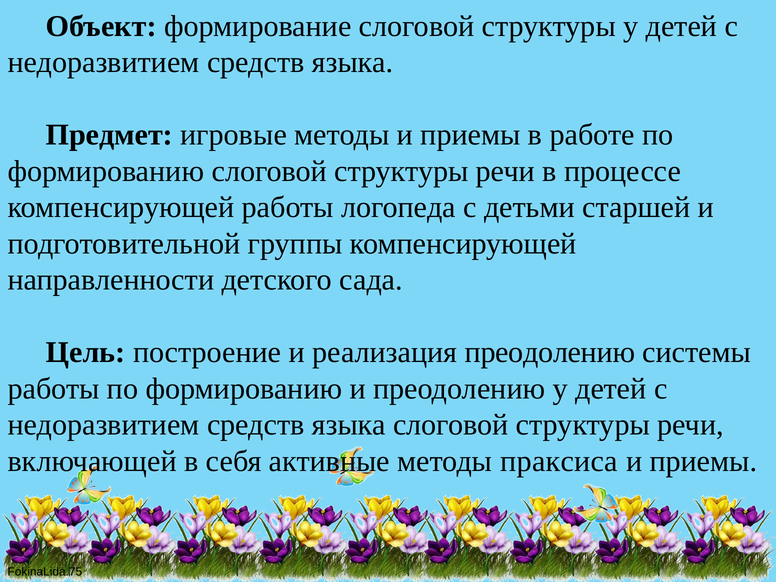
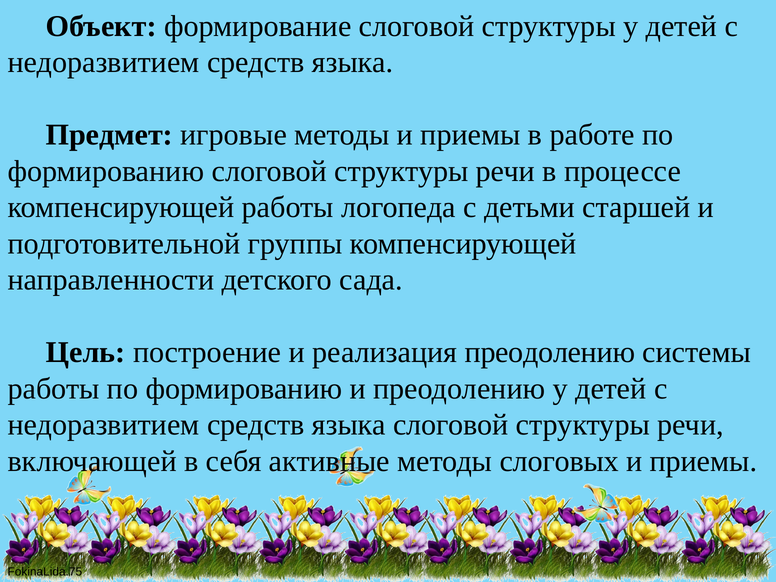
праксиса: праксиса -> слоговых
